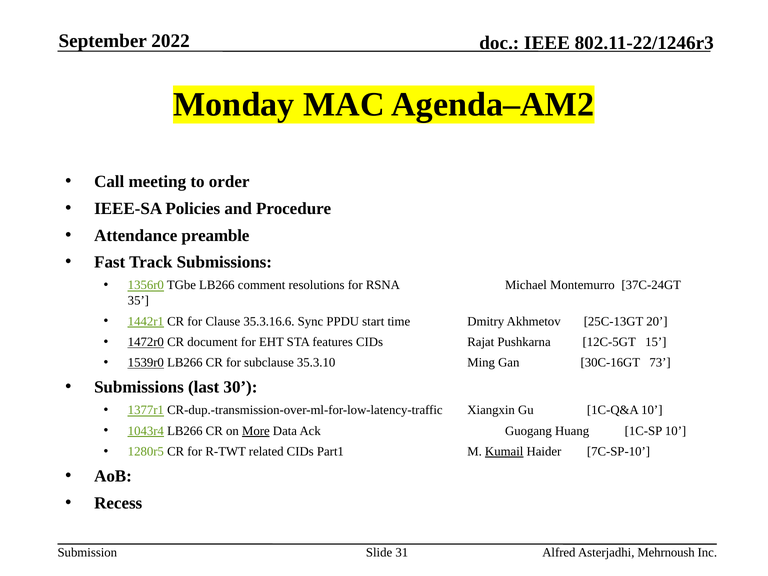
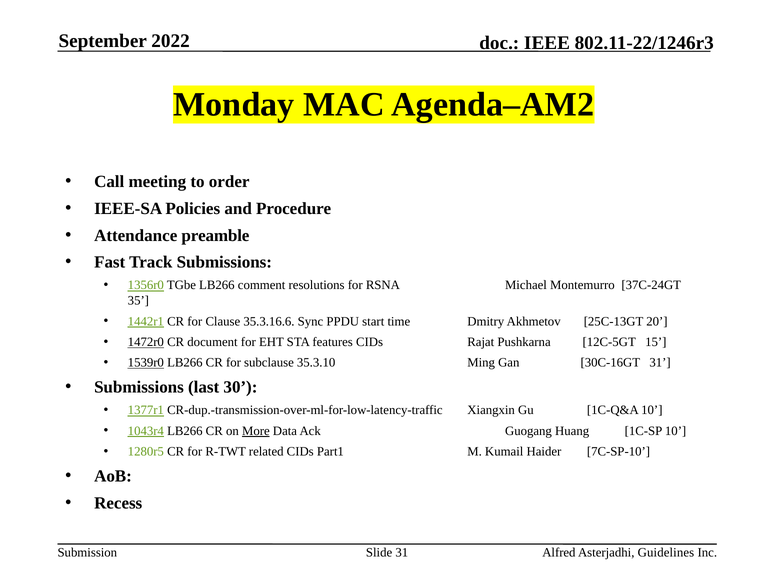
30C-16GT 73: 73 -> 31
Kumail underline: present -> none
Mehrnoush: Mehrnoush -> Guidelines
